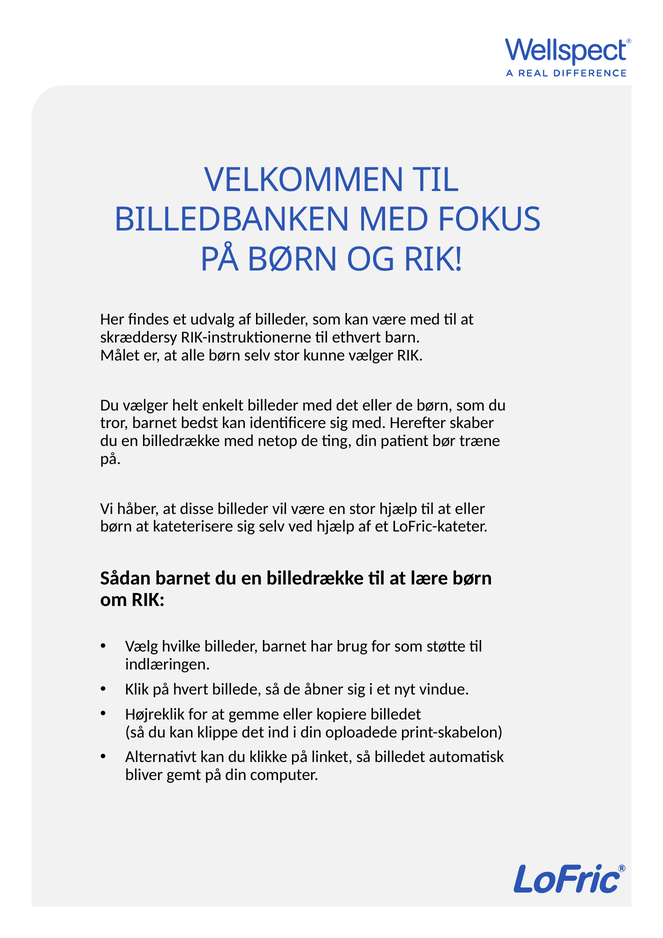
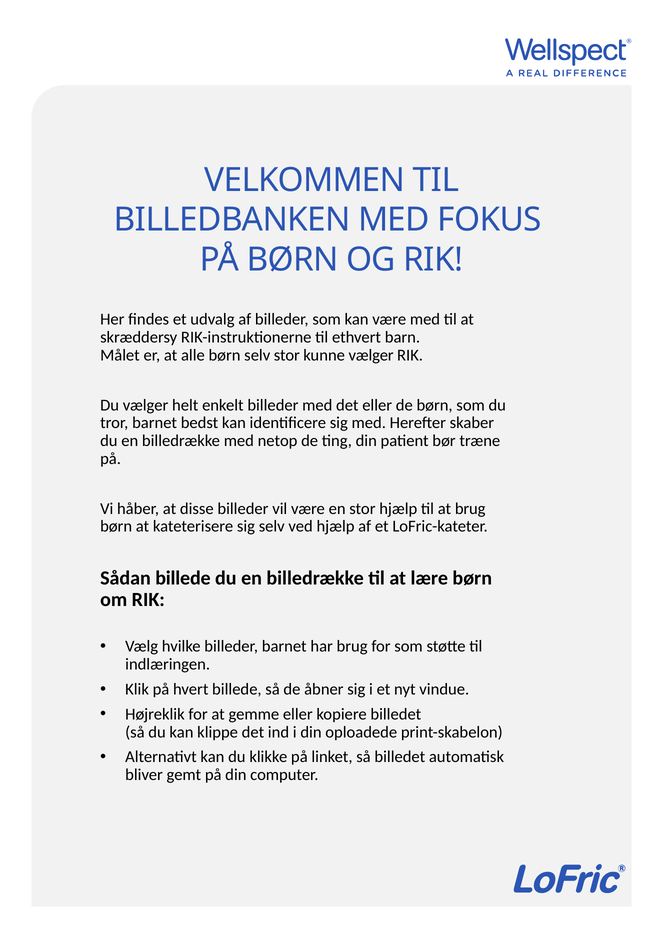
at eller: eller -> brug
Sådan barnet: barnet -> billede
